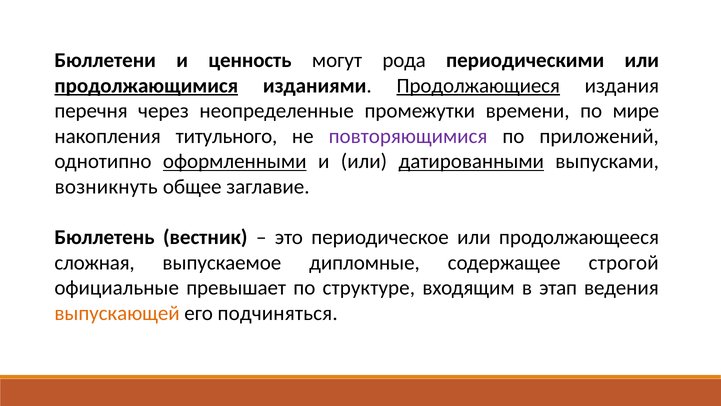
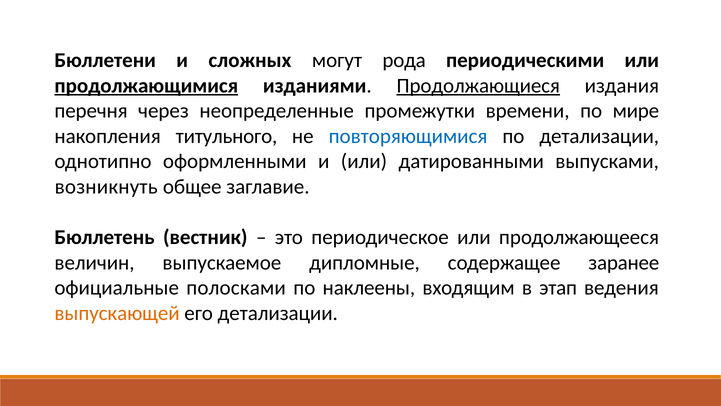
ценность: ценность -> сложных
повторяющимися colour: purple -> blue
по приложений: приложений -> детализации
оформленными underline: present -> none
датированными underline: present -> none
сложная: сложная -> величин
строгой: строгой -> заранее
превышает: превышает -> полосками
структуре: структуре -> наклеены
его подчиняться: подчиняться -> детализации
